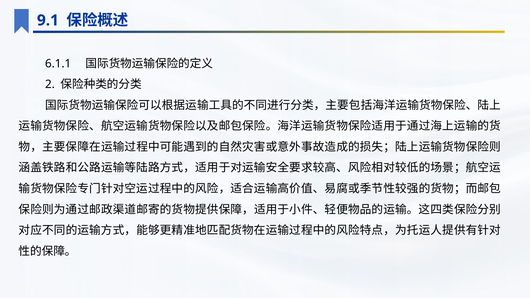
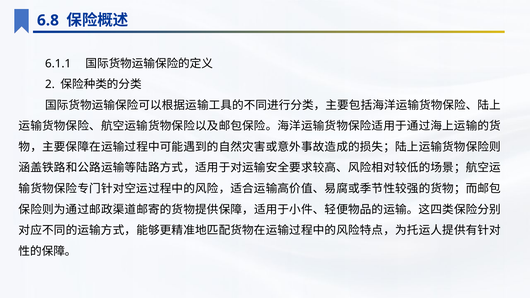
9.1: 9.1 -> 6.8
